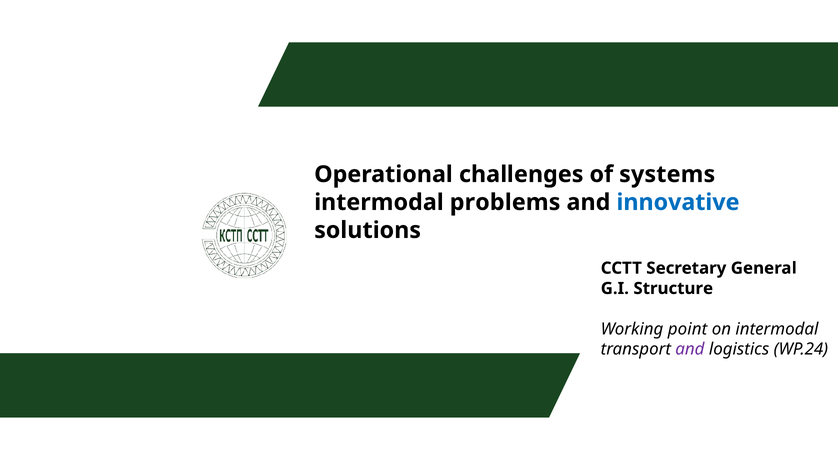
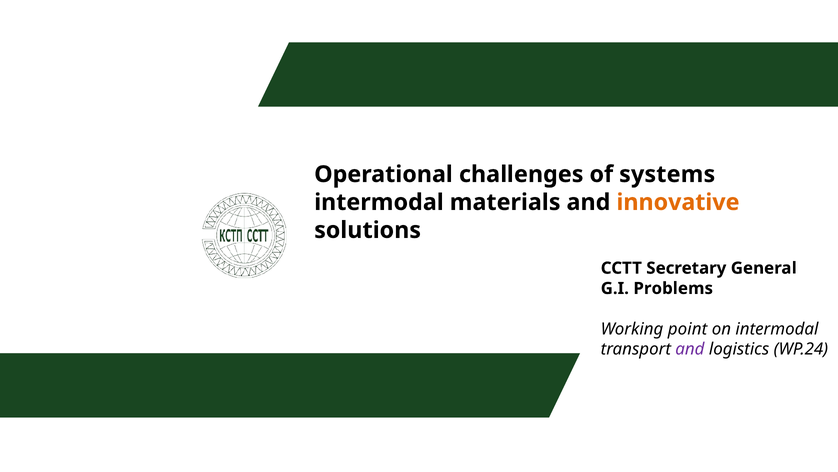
problems: problems -> materials
innovative colour: blue -> orange
Structure: Structure -> Problems
